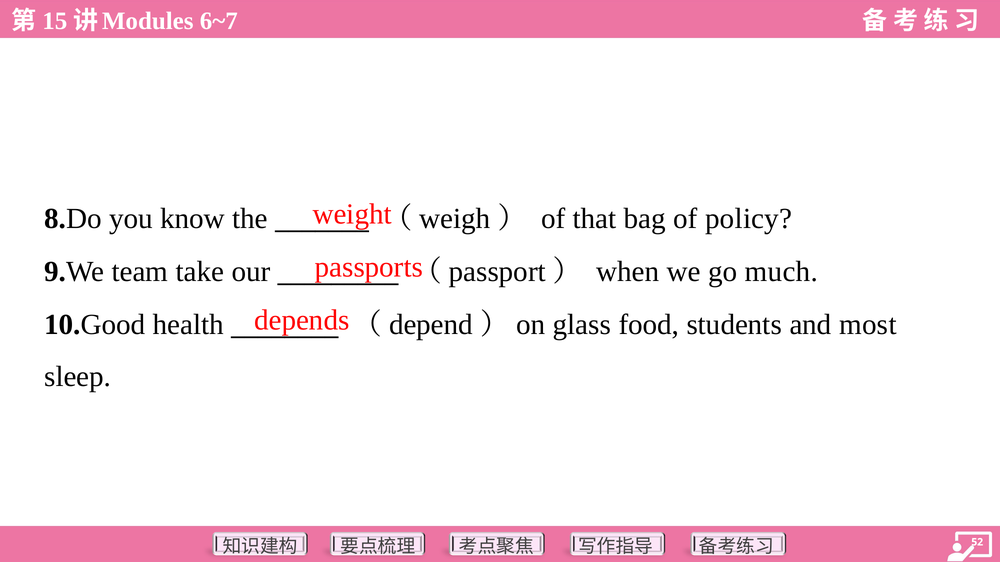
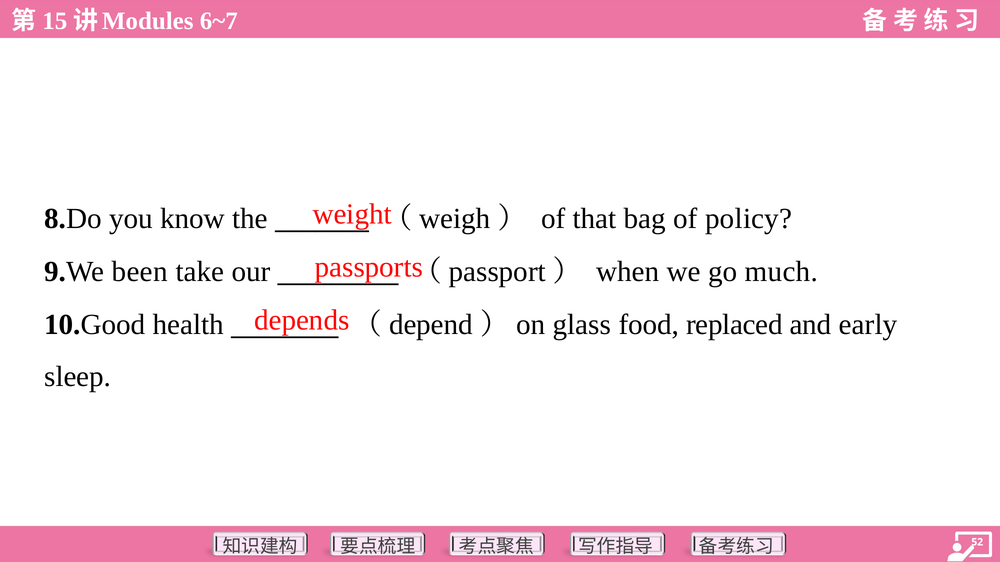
team: team -> been
students: students -> replaced
most: most -> early
